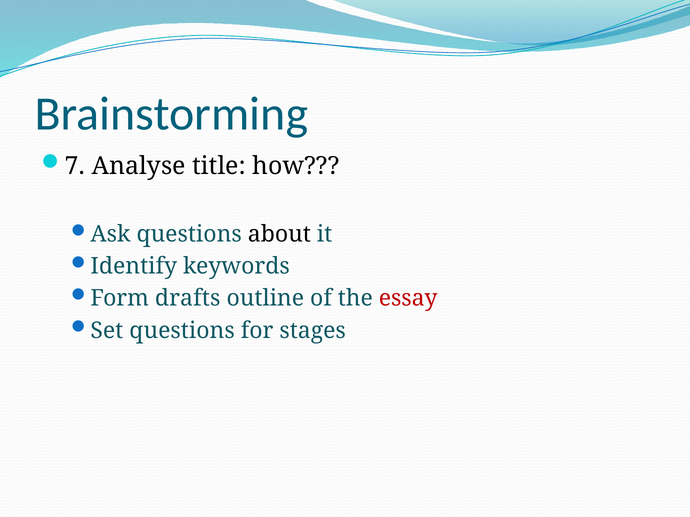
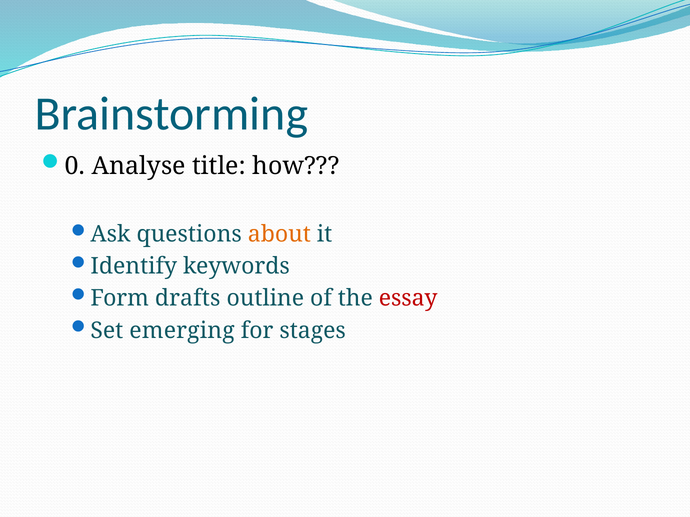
7: 7 -> 0
about colour: black -> orange
Set questions: questions -> emerging
